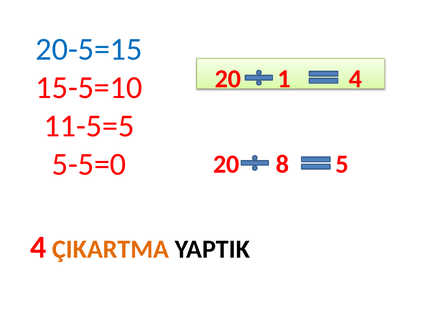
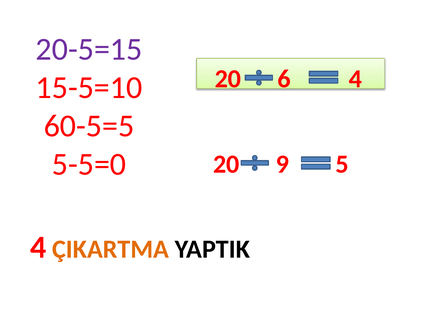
20-5=15 colour: blue -> purple
1: 1 -> 6
11-5=5: 11-5=5 -> 60-5=5
8: 8 -> 9
